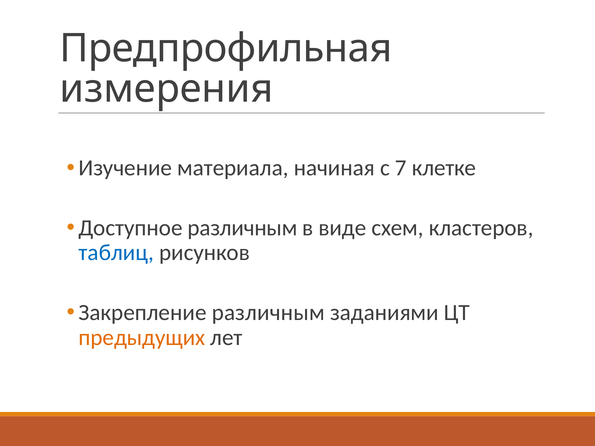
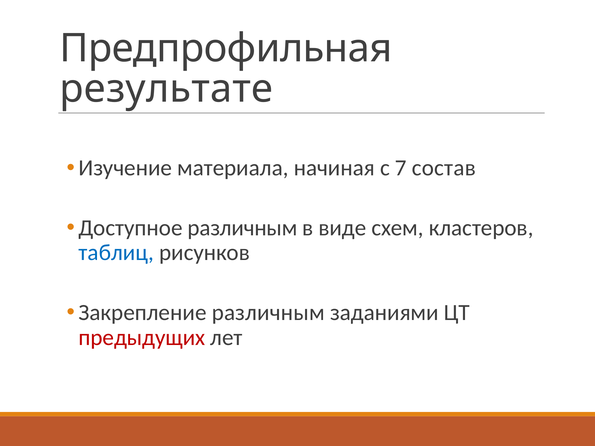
измерения: измерения -> результате
клетке: клетке -> состав
предыдущих colour: orange -> red
